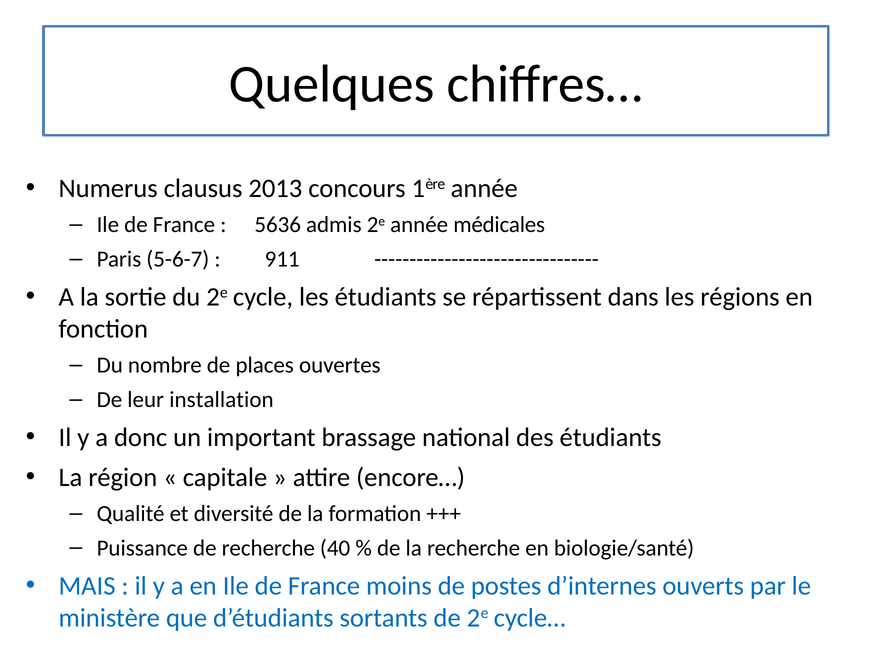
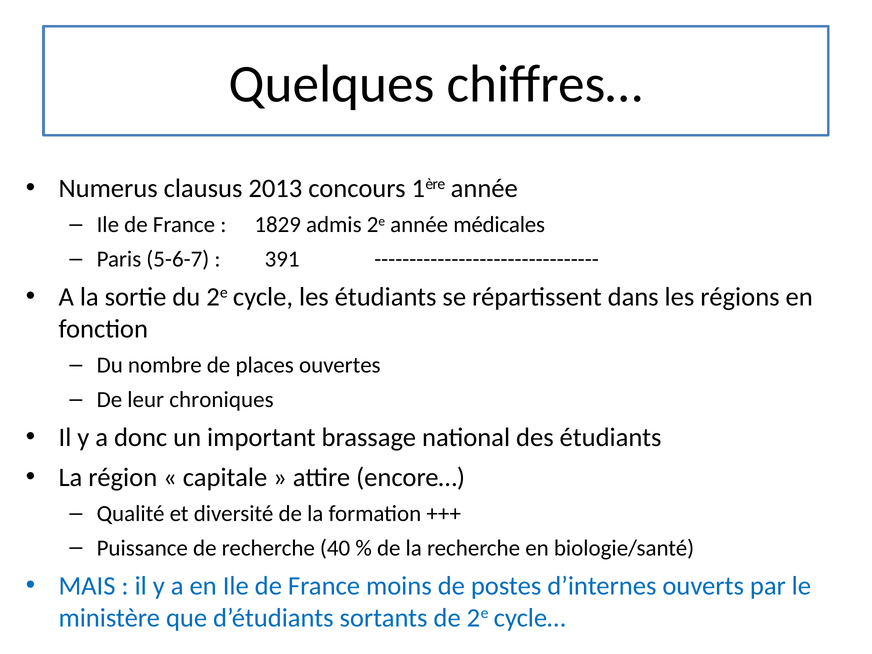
5636: 5636 -> 1829
911: 911 -> 391
installation: installation -> chroniques
